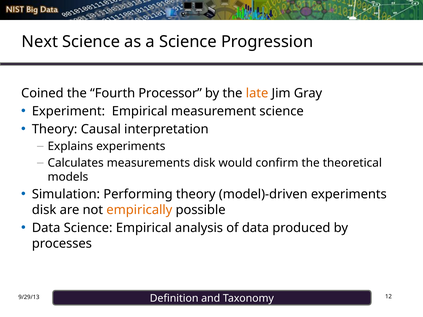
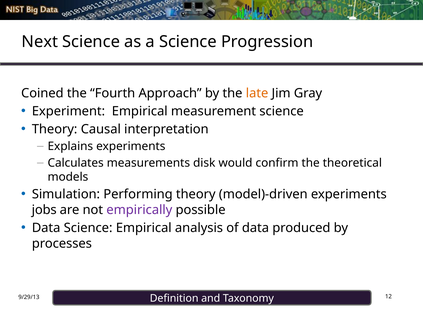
Processor: Processor -> Approach
disk at (44, 210): disk -> jobs
empirically colour: orange -> purple
